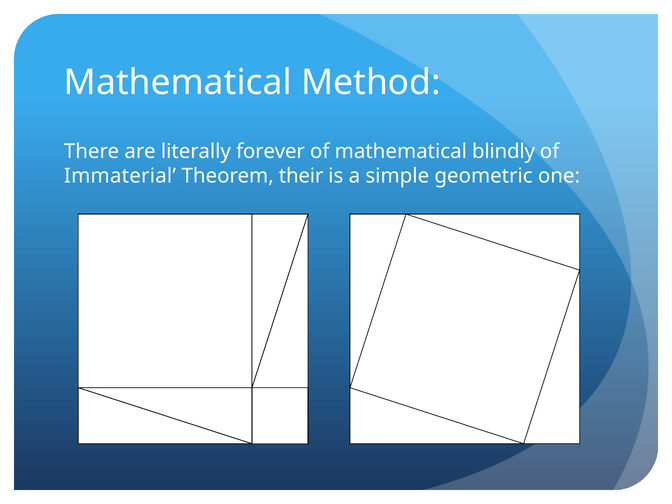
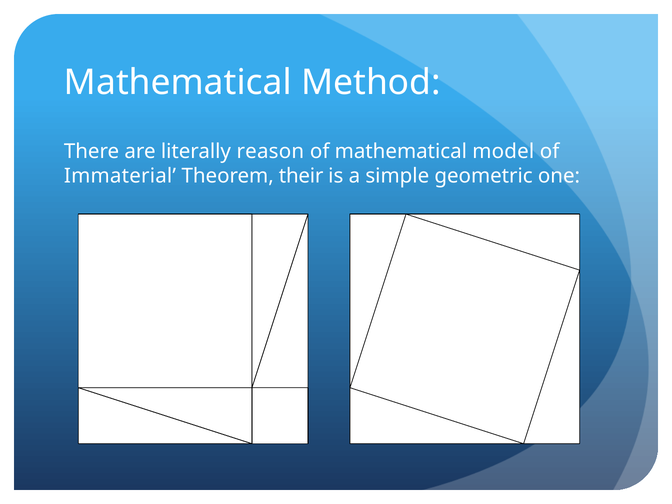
forever: forever -> reason
blindly: blindly -> model
